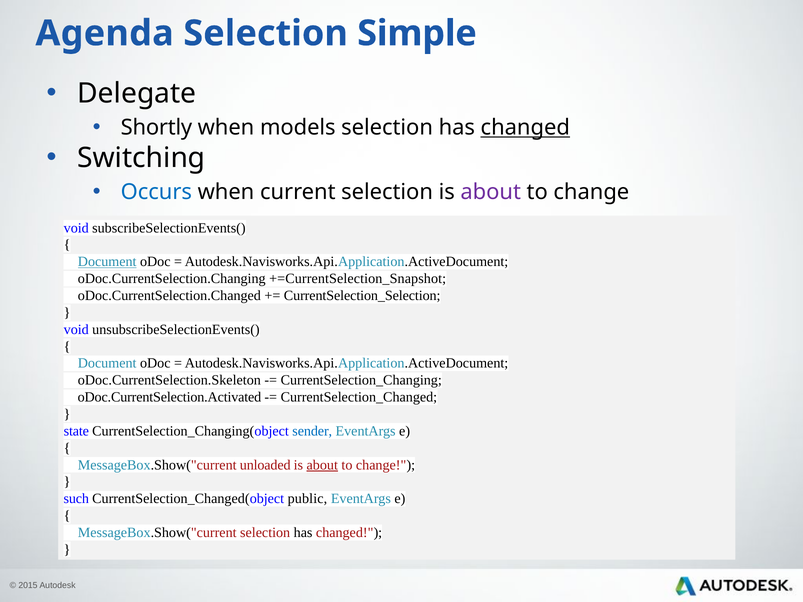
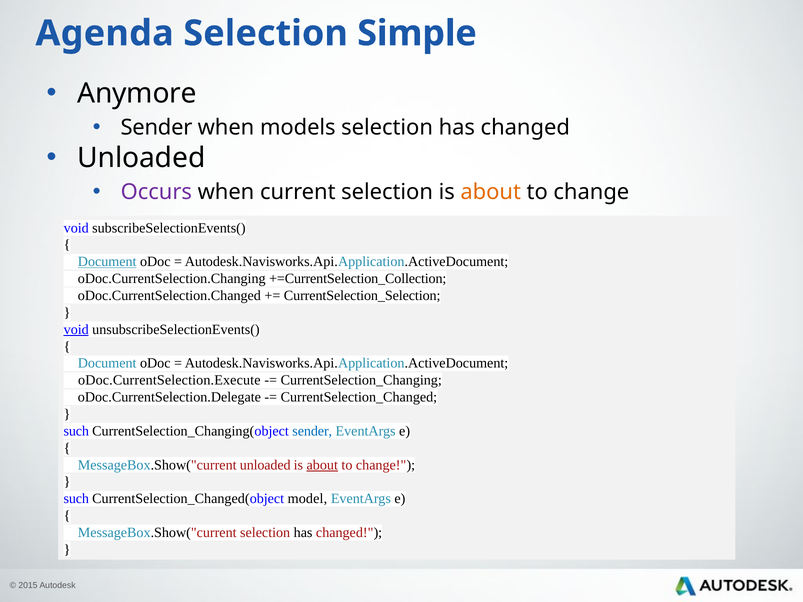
Delegate: Delegate -> Anymore
Shortly at (156, 128): Shortly -> Sender
changed at (525, 128) underline: present -> none
Switching at (141, 158): Switching -> Unloaded
Occurs colour: blue -> purple
about at (491, 192) colour: purple -> orange
+=CurrentSelection_Snapshot: +=CurrentSelection_Snapshot -> +=CurrentSelection_Collection
void at (76, 330) underline: none -> present
oDoc.CurrentSelection.Skeleton: oDoc.CurrentSelection.Skeleton -> oDoc.CurrentSelection.Execute
oDoc.CurrentSelection.Activated: oDoc.CurrentSelection.Activated -> oDoc.CurrentSelection.Delegate
state at (76, 431): state -> such
public: public -> model
